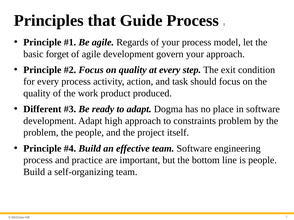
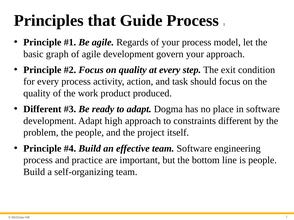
forget: forget -> graph
constraints problem: problem -> different
